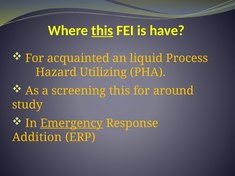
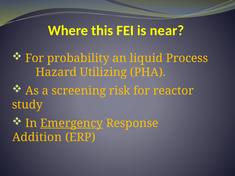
this at (102, 31) underline: present -> none
have: have -> near
acquainted: acquainted -> probability
screening this: this -> risk
around: around -> reactor
